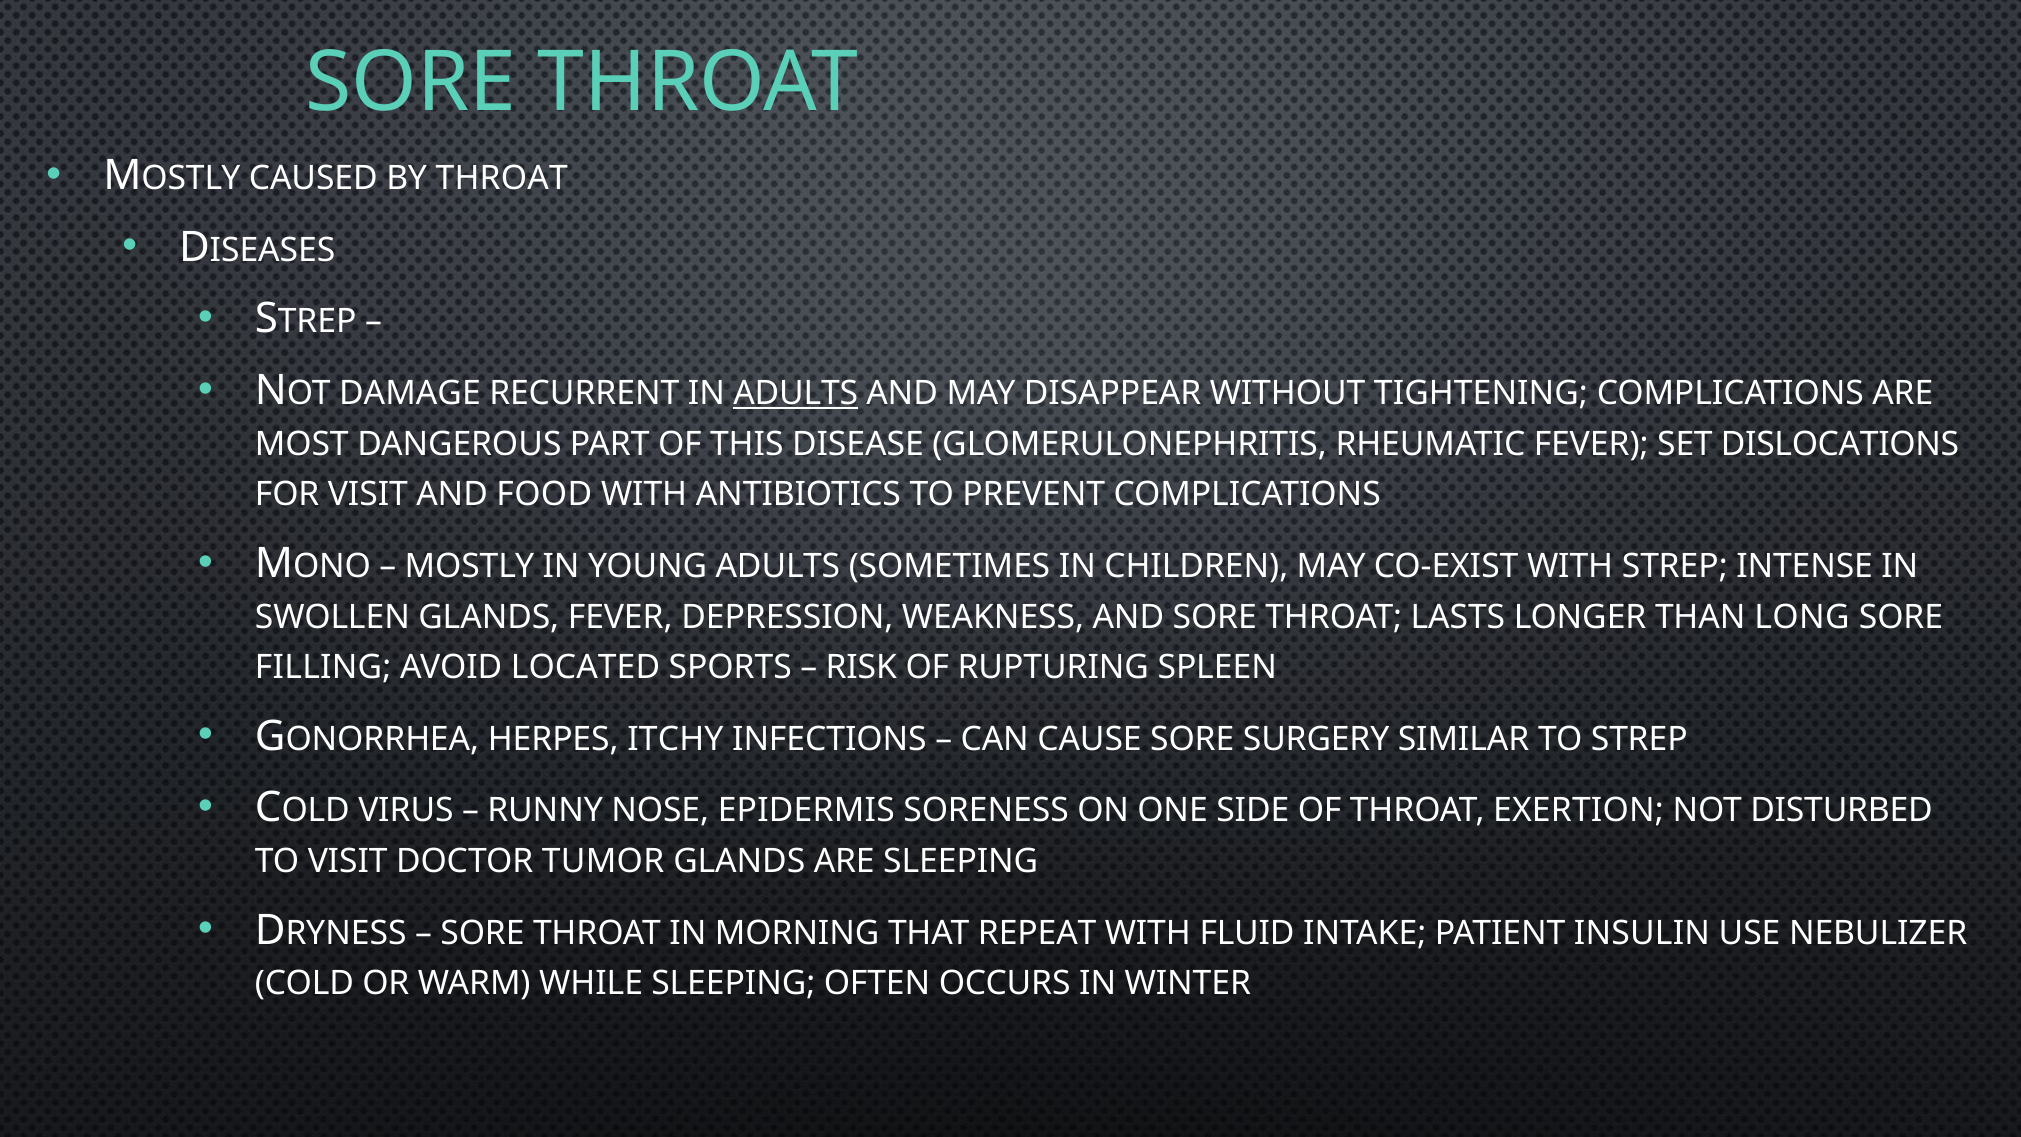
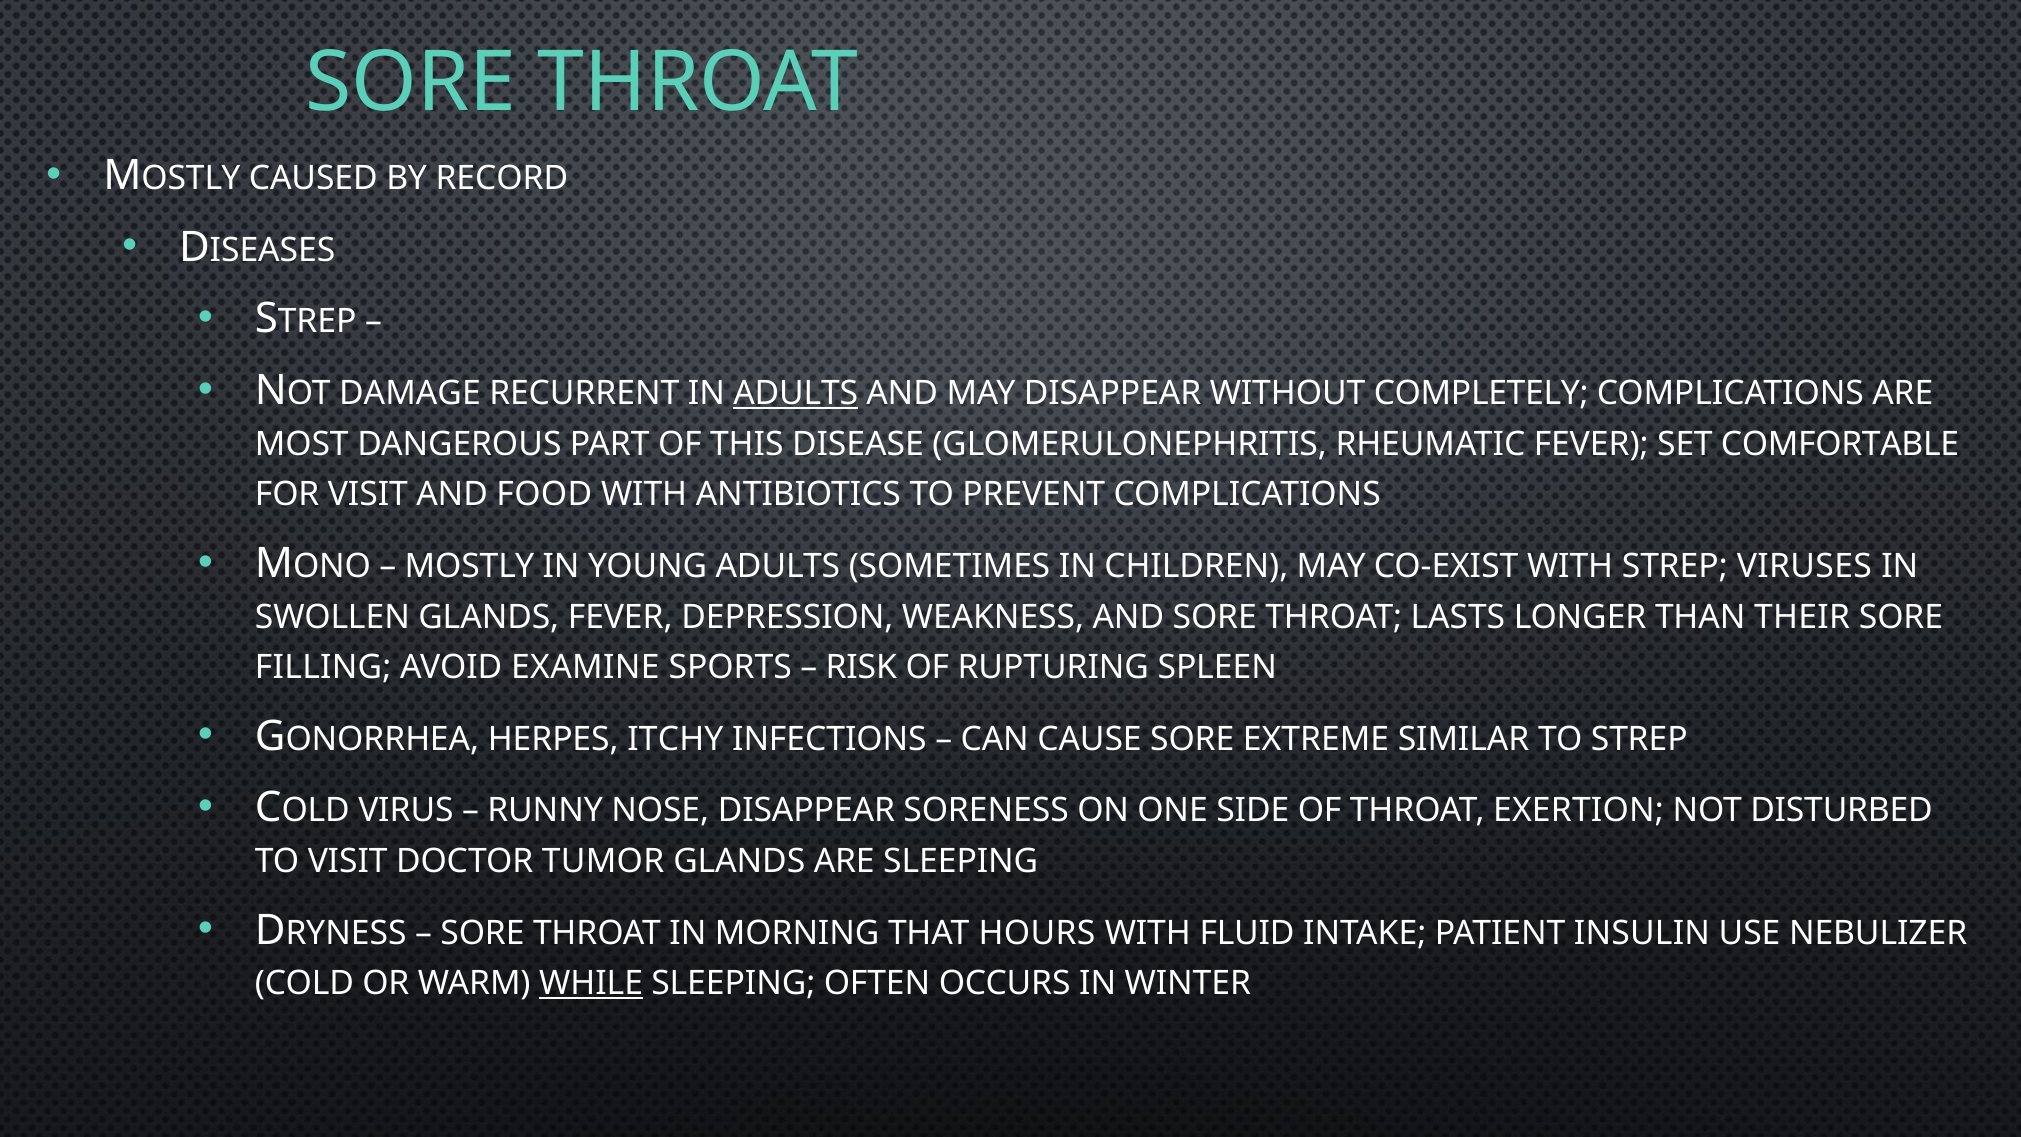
BY THROAT: THROAT -> RECORD
TIGHTENING: TIGHTENING -> COMPLETELY
DISLOCATIONS: DISLOCATIONS -> COMFORTABLE
INTENSE: INTENSE -> VIRUSES
LONG: LONG -> THEIR
LOCATED: LOCATED -> EXAMINE
SURGERY: SURGERY -> EXTREME
NOSE EPIDERMIS: EPIDERMIS -> DISAPPEAR
REPEAT: REPEAT -> HOURS
WHILE underline: none -> present
